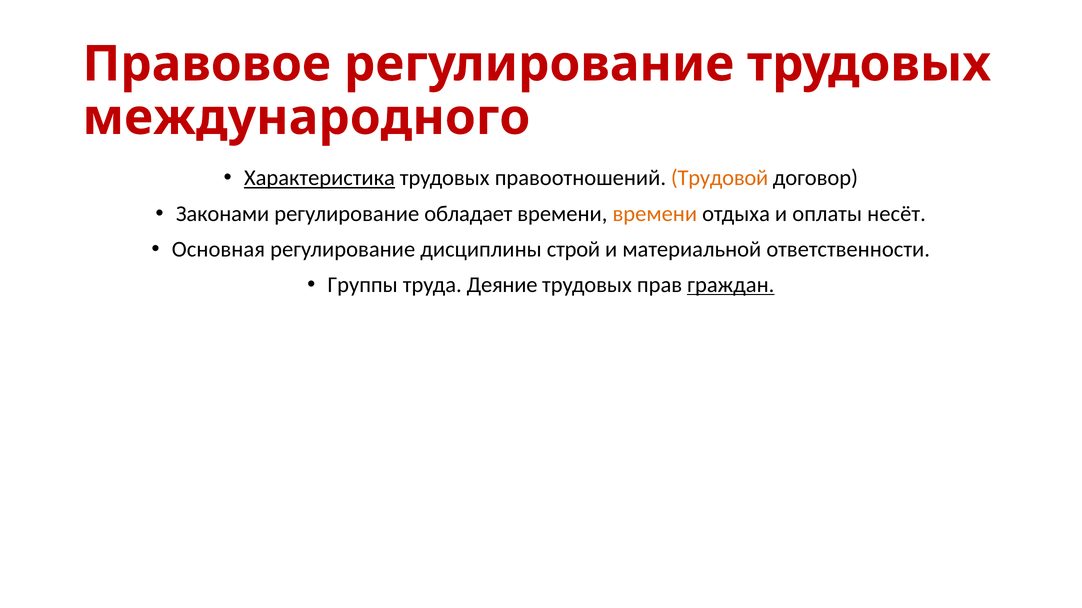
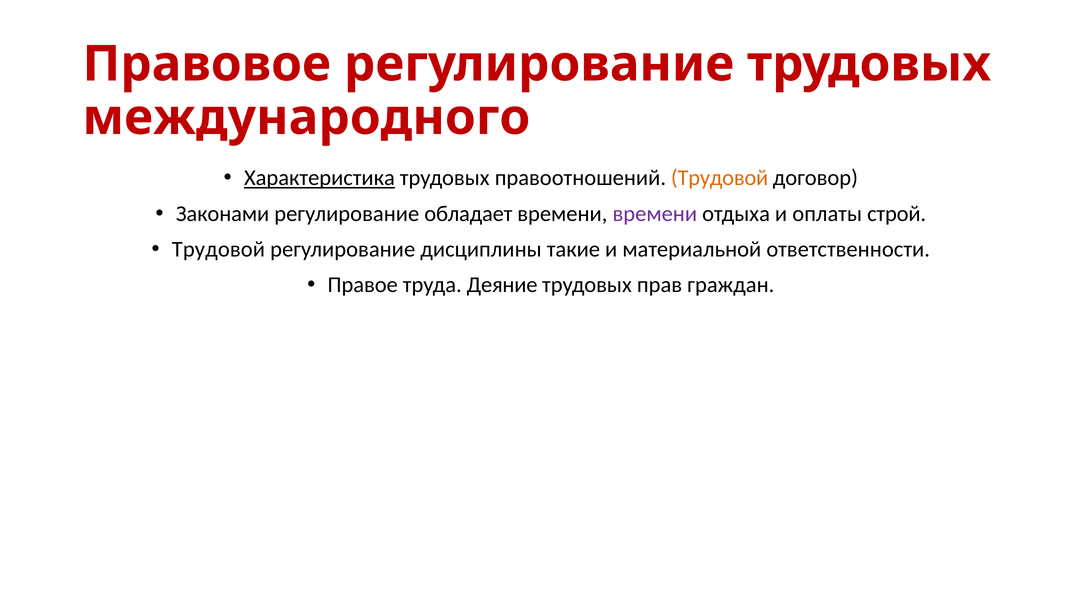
времени at (655, 214) colour: orange -> purple
несёт: несёт -> строй
Основная at (218, 249): Основная -> Трудовой
строй: строй -> такие
Группы: Группы -> Правое
граждан underline: present -> none
